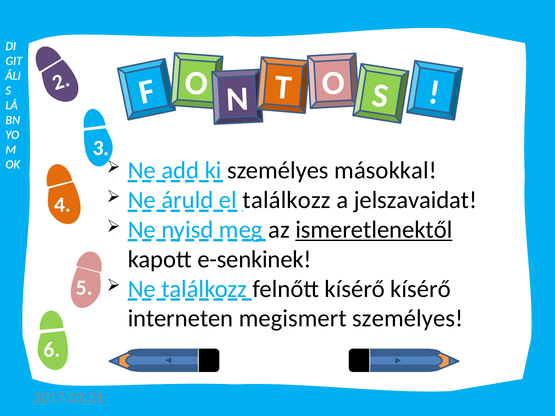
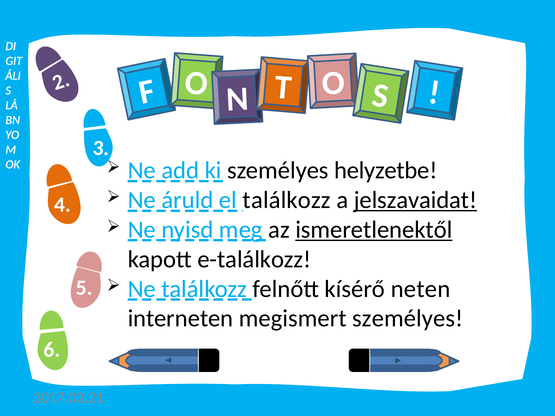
másokkal: másokkal -> helyzetbe
jelszavaidat underline: none -> present
e-senkinek: e-senkinek -> e-találkozz
kísérő kísérő: kísérő -> neten
